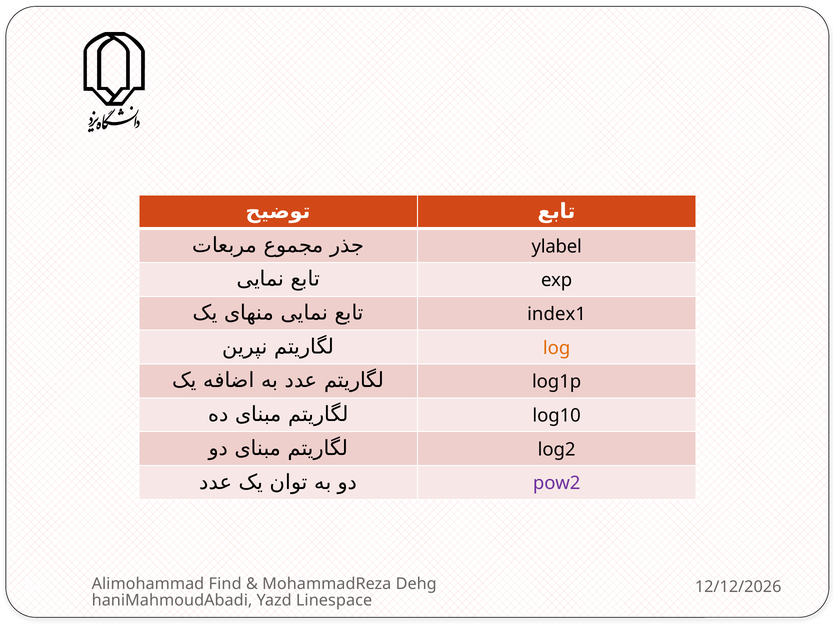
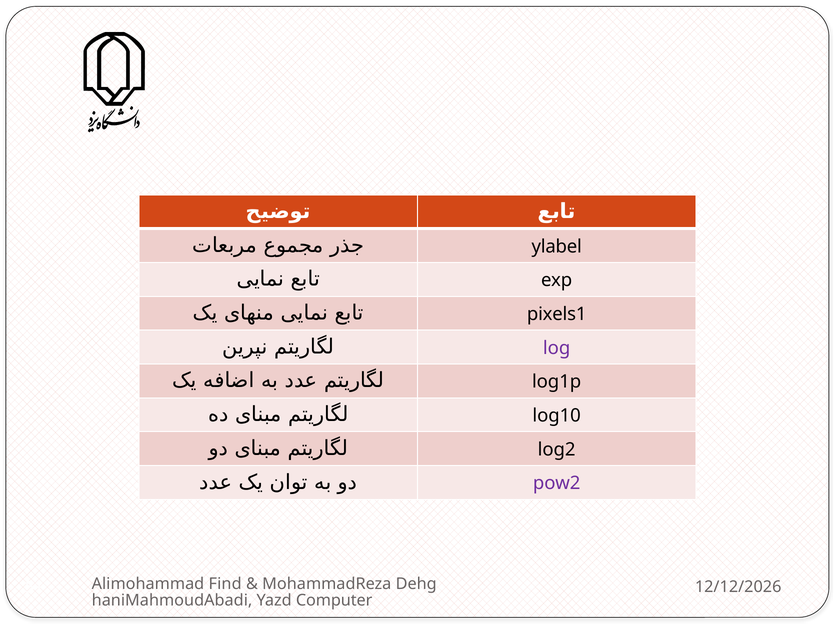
index1: index1 -> pixels1
log colour: orange -> purple
Linespace: Linespace -> Computer
